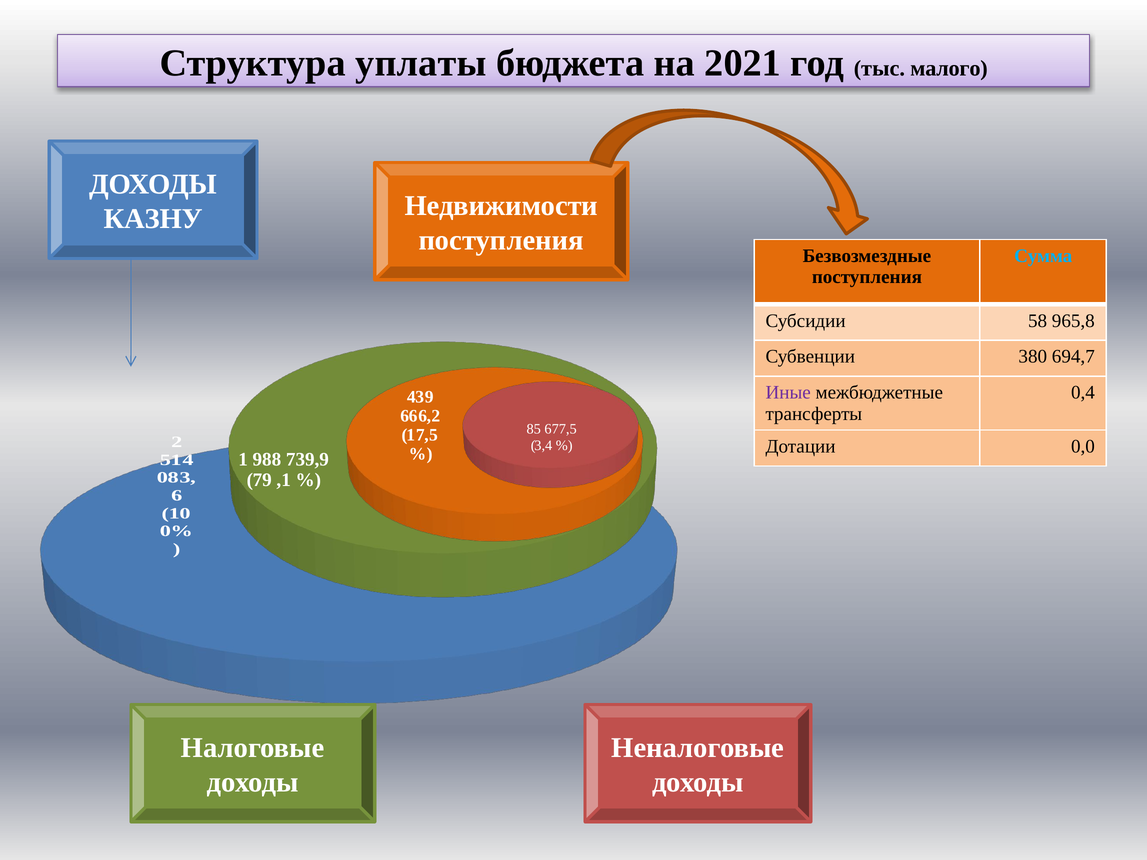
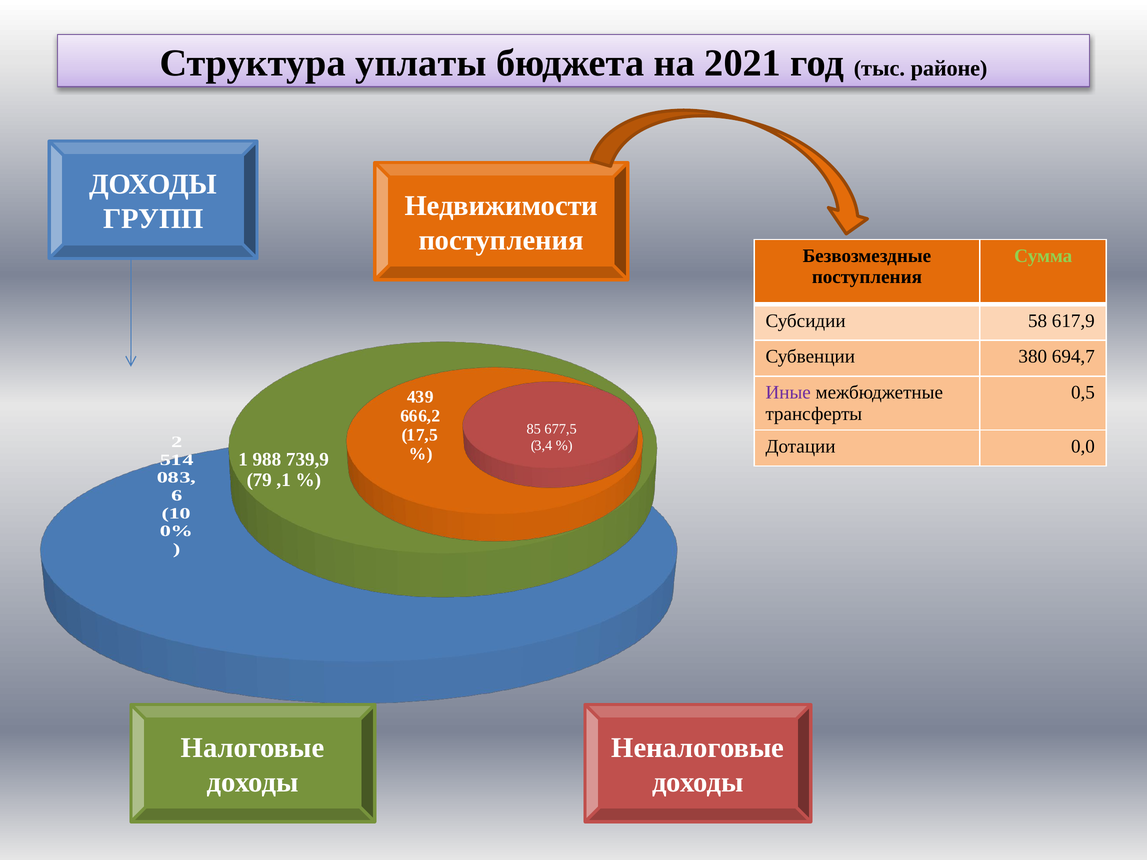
малого: малого -> районе
КАЗНУ: КАЗНУ -> ГРУПП
Сумма colour: light blue -> light green
965,8: 965,8 -> 617,9
0,4: 0,4 -> 0,5
